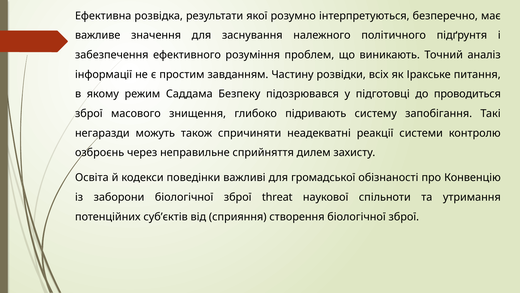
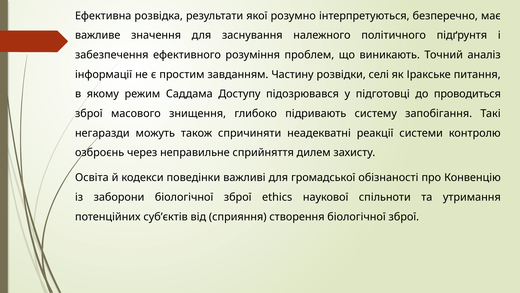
всіх: всіх -> селі
Безпеку: Безпеку -> Доступу
threat: threat -> ethics
